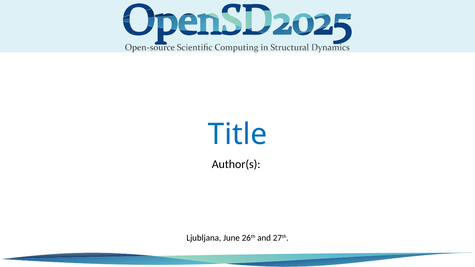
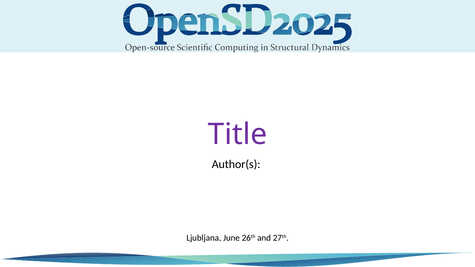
Title colour: blue -> purple
